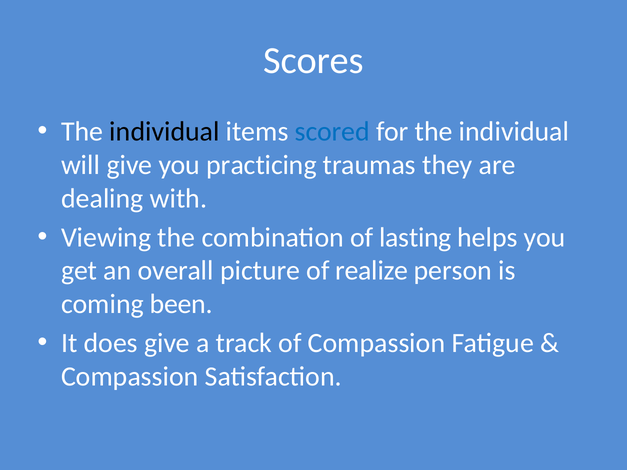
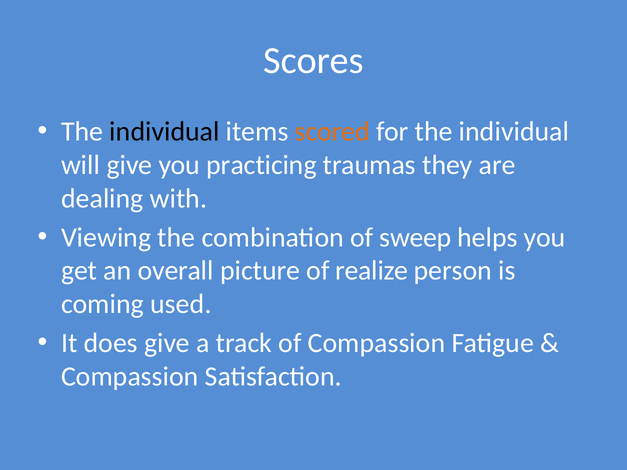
scored colour: blue -> orange
lasting: lasting -> sweep
been: been -> used
